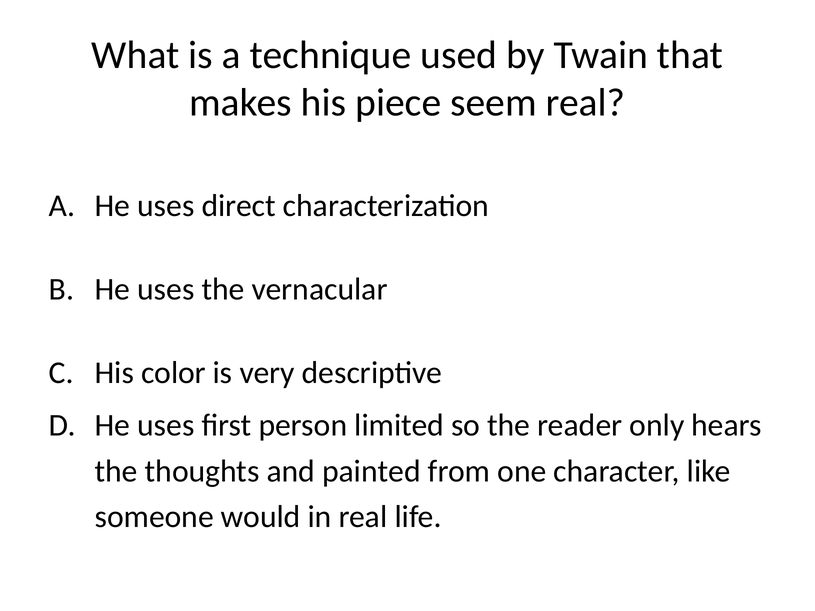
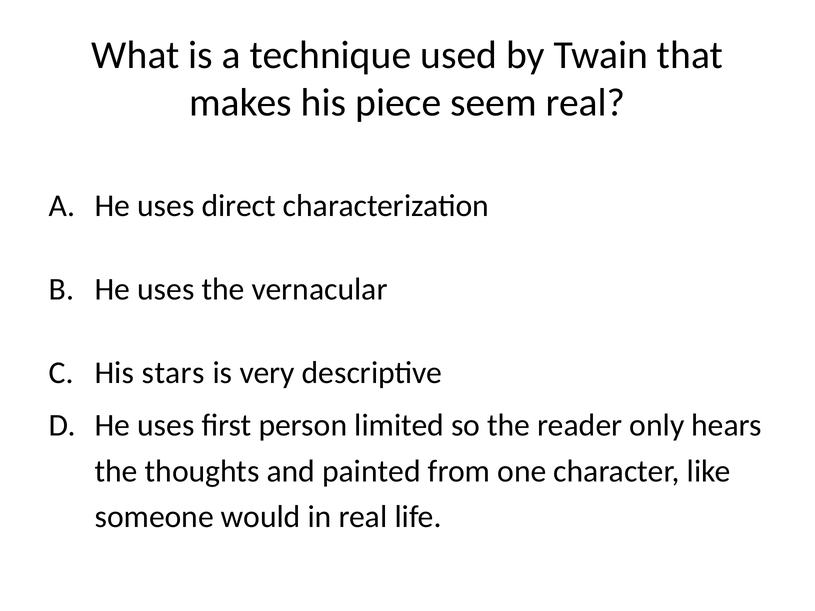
color: color -> stars
